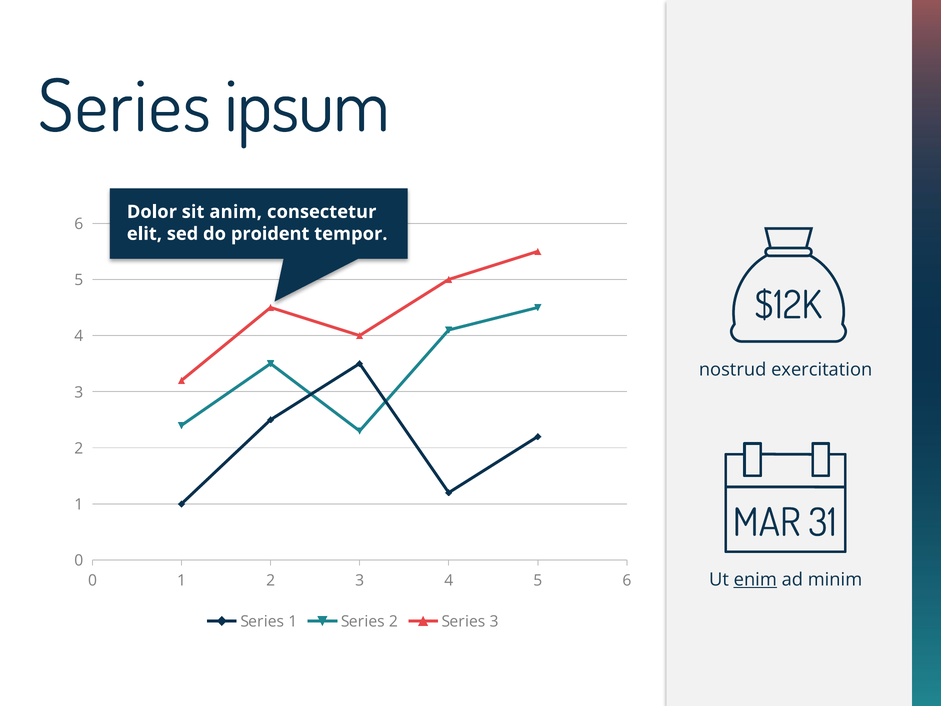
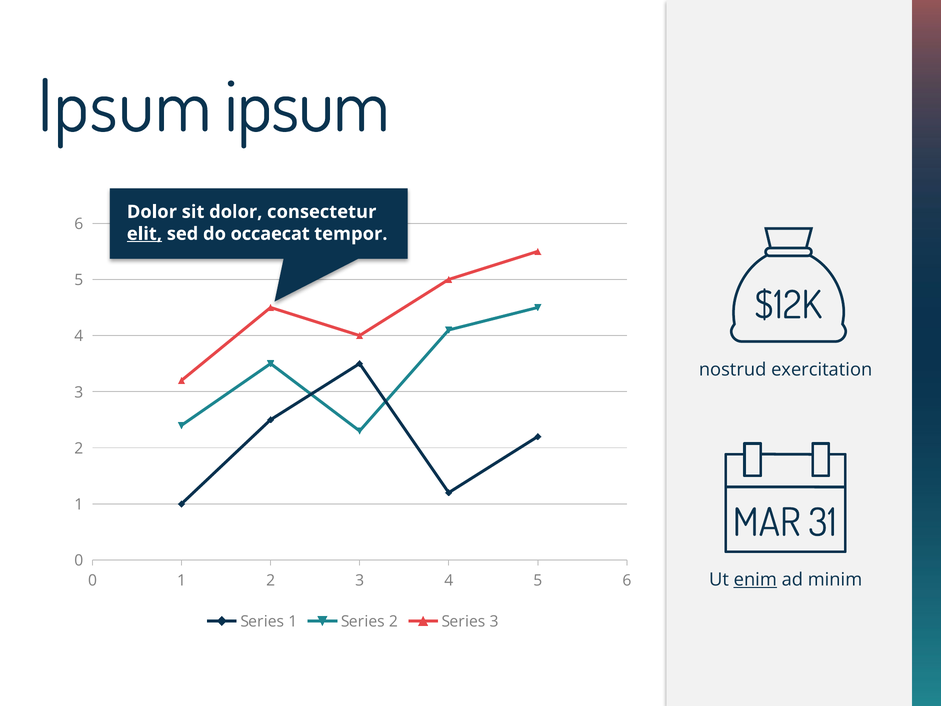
Series at (124, 107): Series -> Ipsum
sit anim: anim -> dolor
elit underline: none -> present
proident: proident -> occaecat
